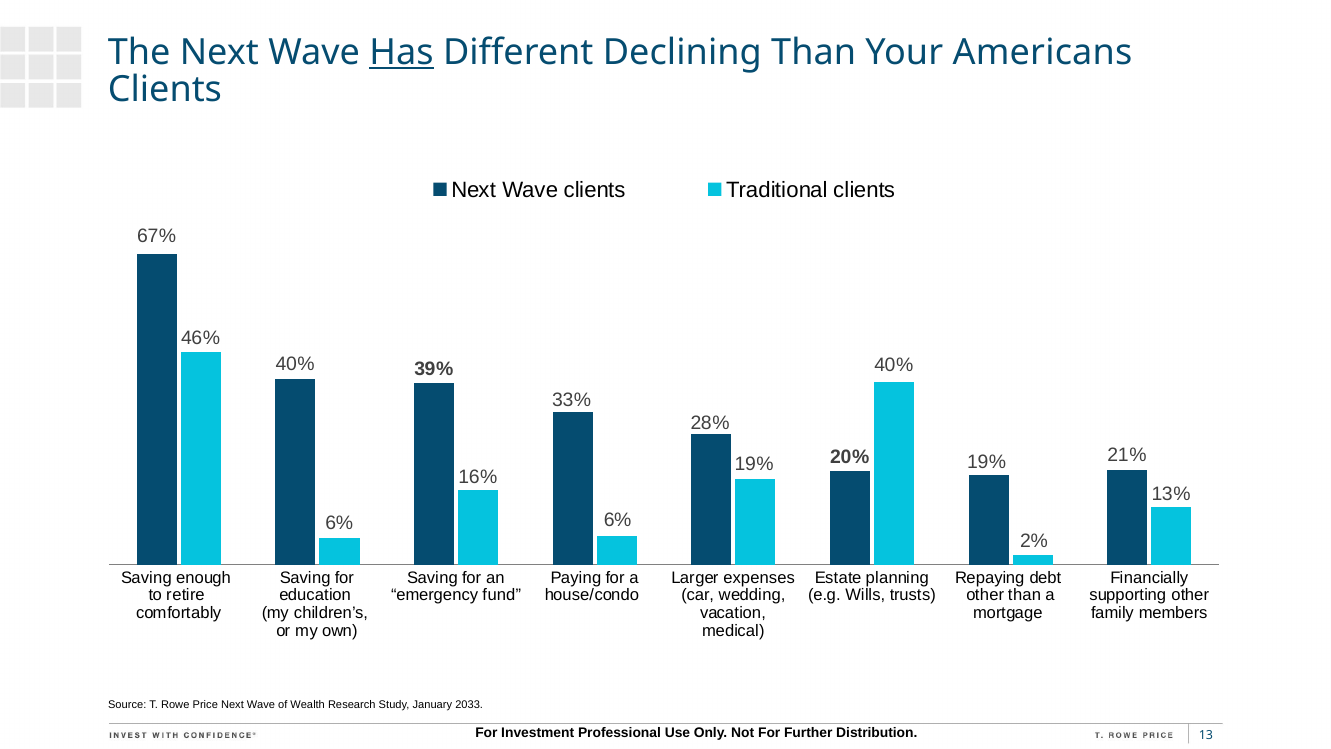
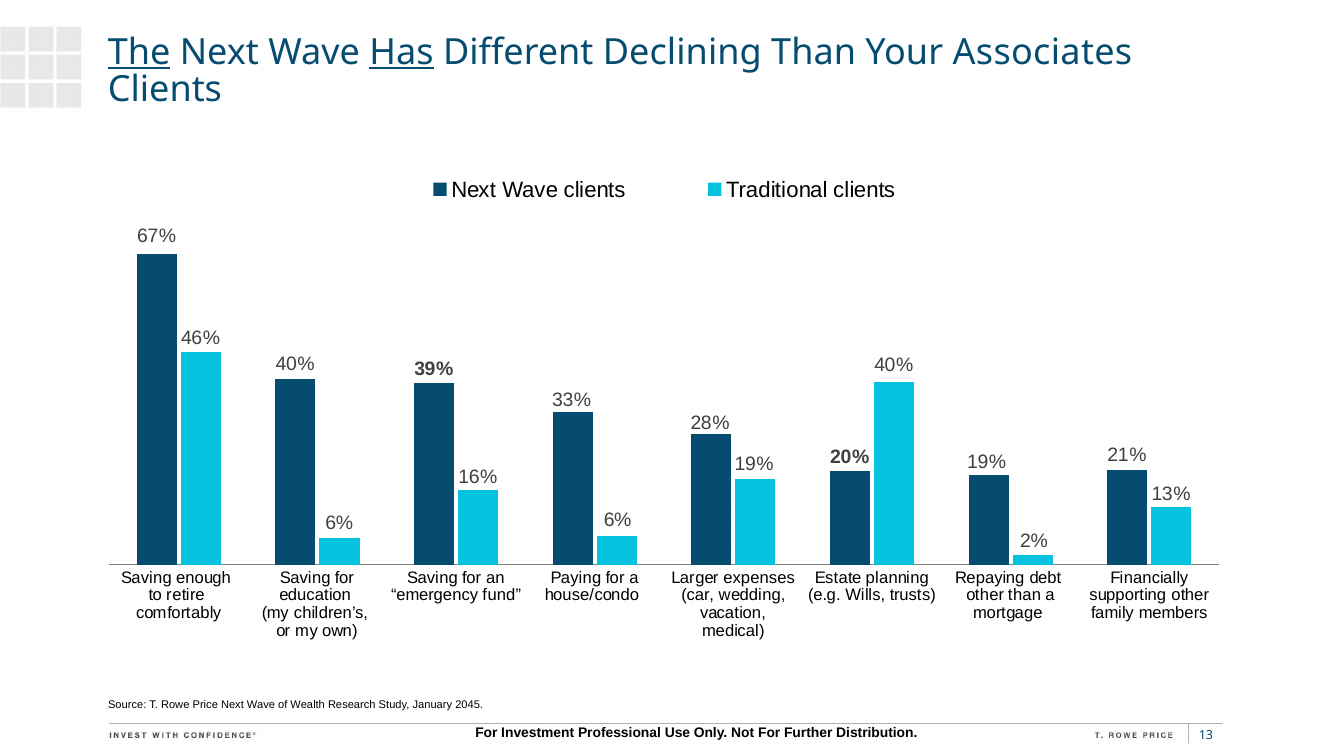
The underline: none -> present
Americans: Americans -> Associates
2033: 2033 -> 2045
